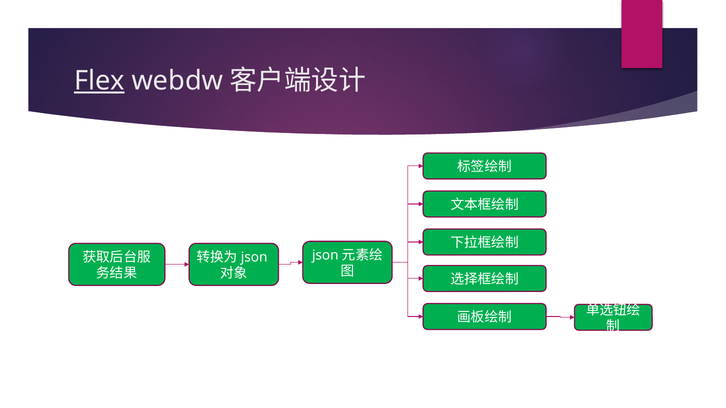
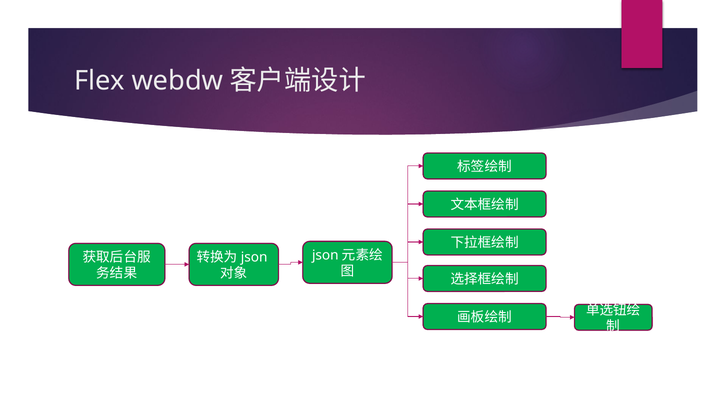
Flex underline: present -> none
